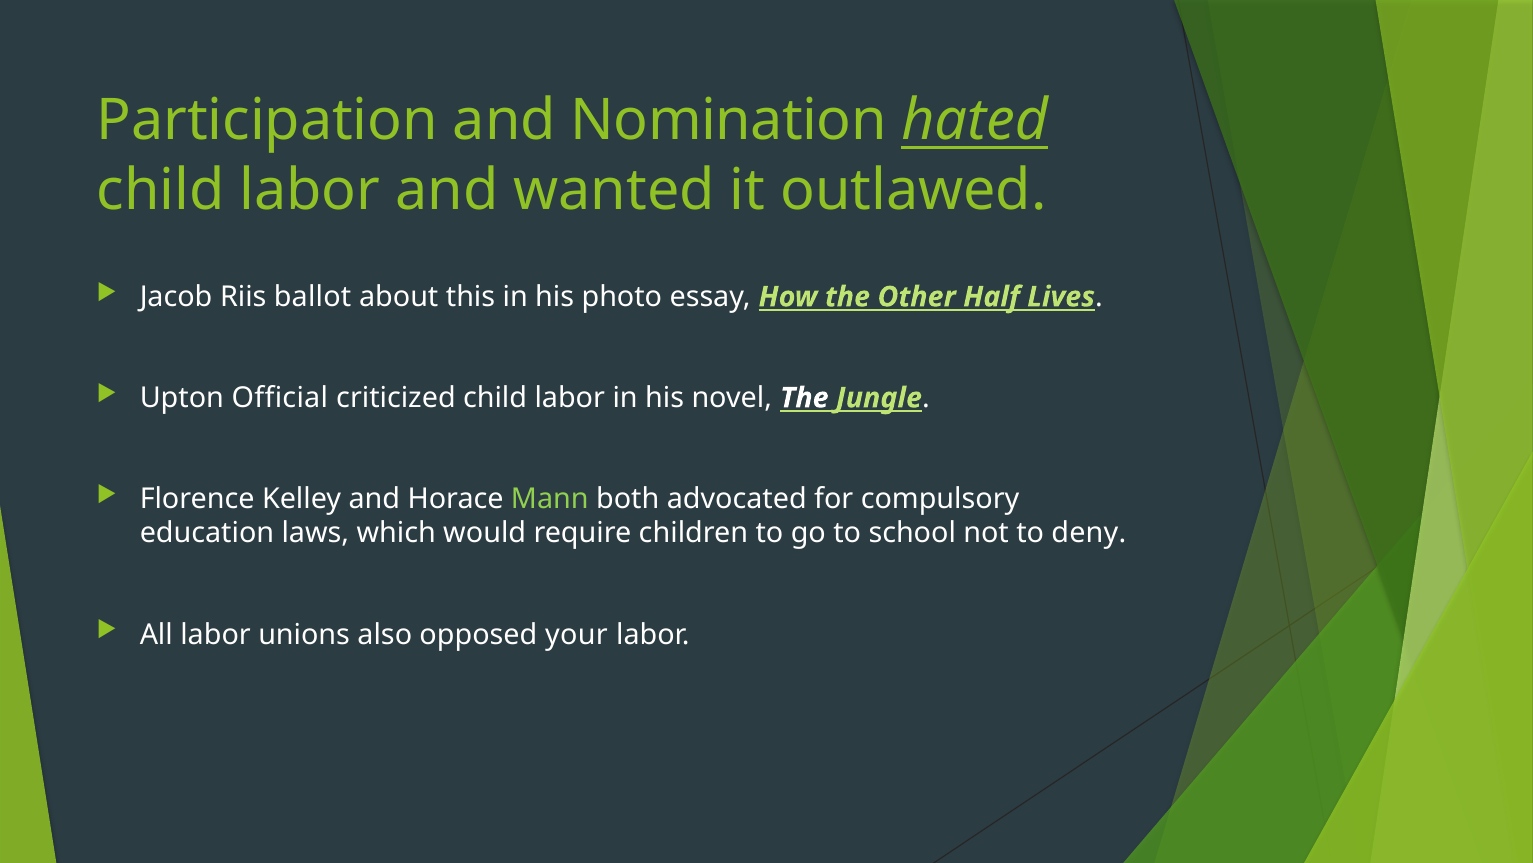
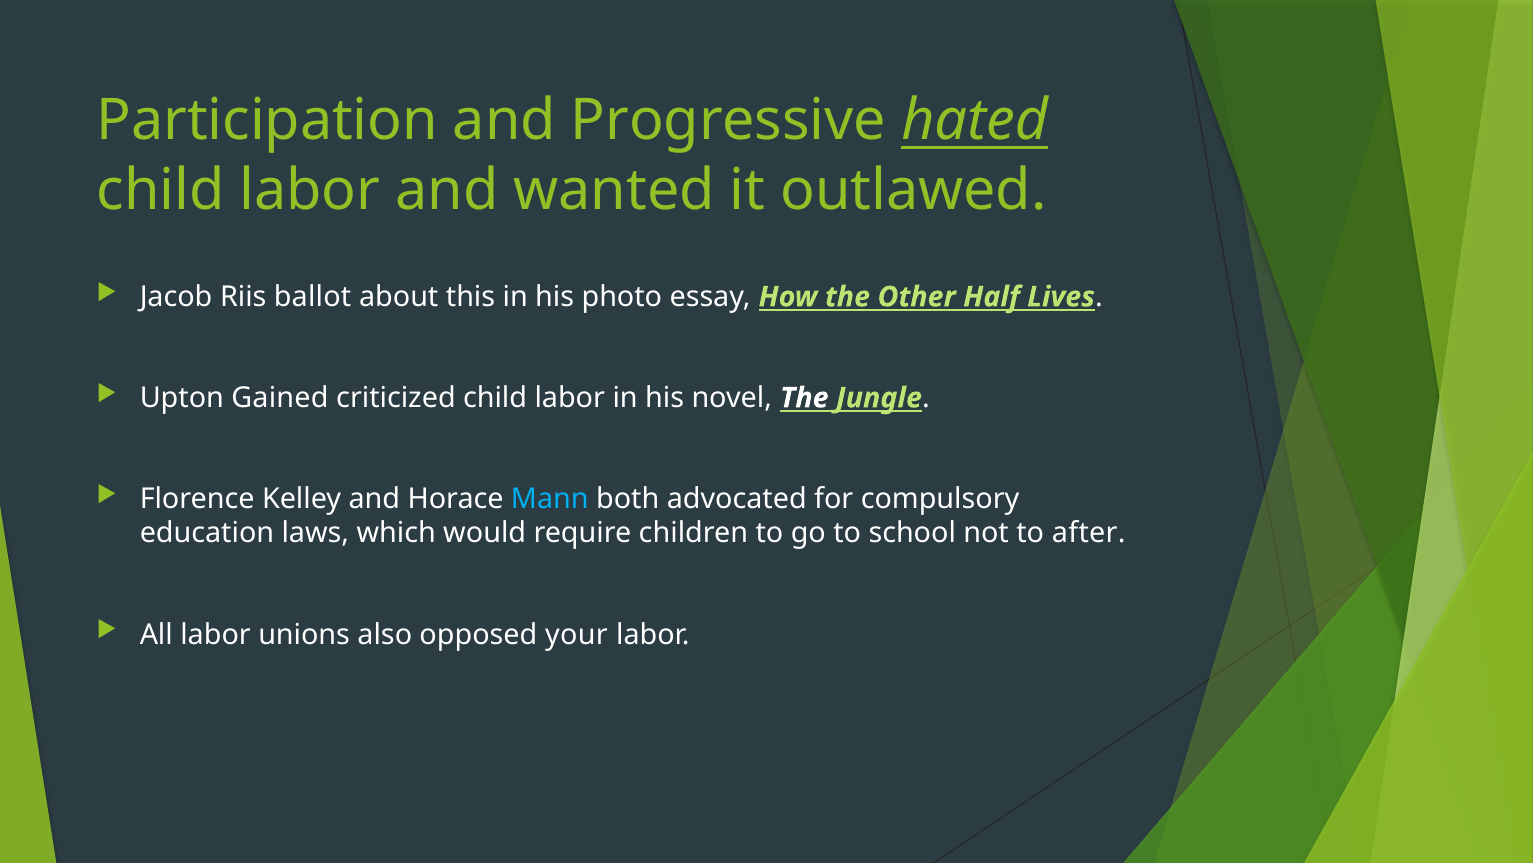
Nomination: Nomination -> Progressive
Official: Official -> Gained
Mann colour: light green -> light blue
deny: deny -> after
